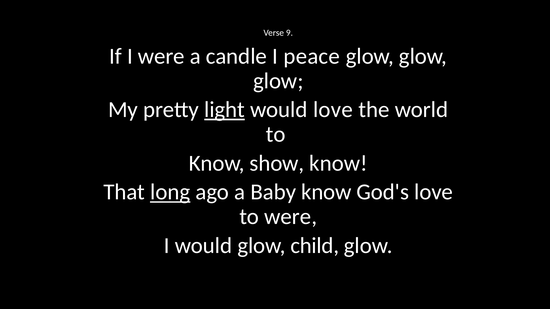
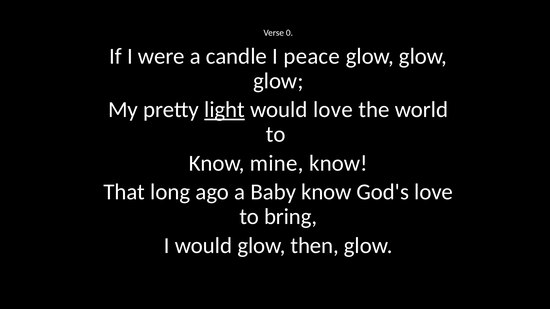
9: 9 -> 0
show: show -> mine
long underline: present -> none
to were: were -> bring
child: child -> then
